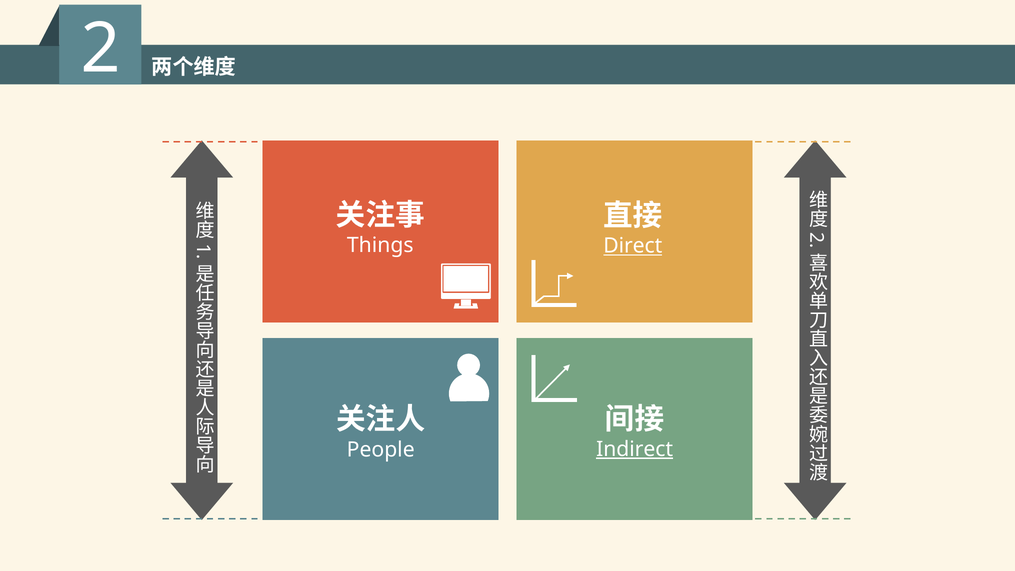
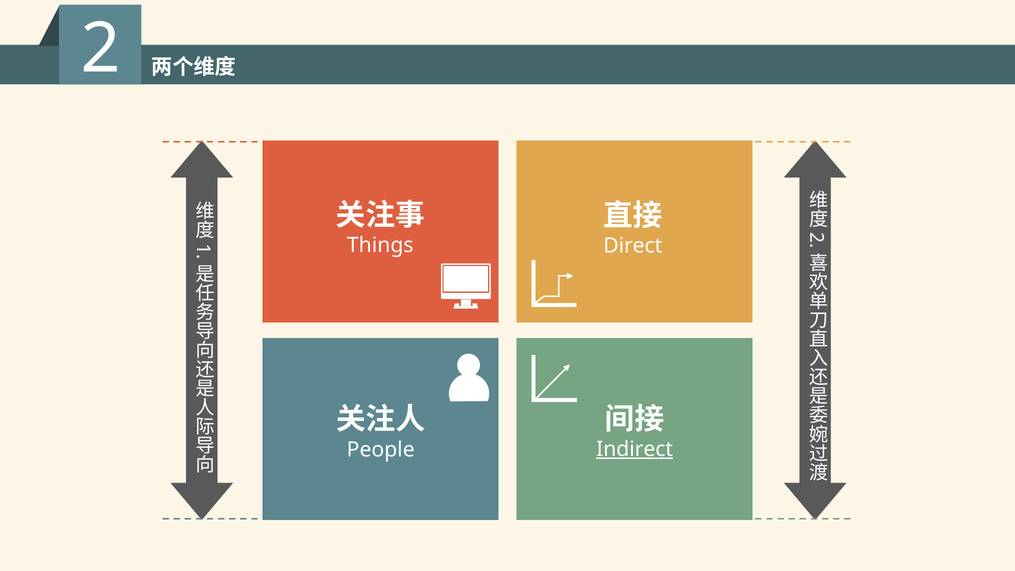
Direct underline: present -> none
